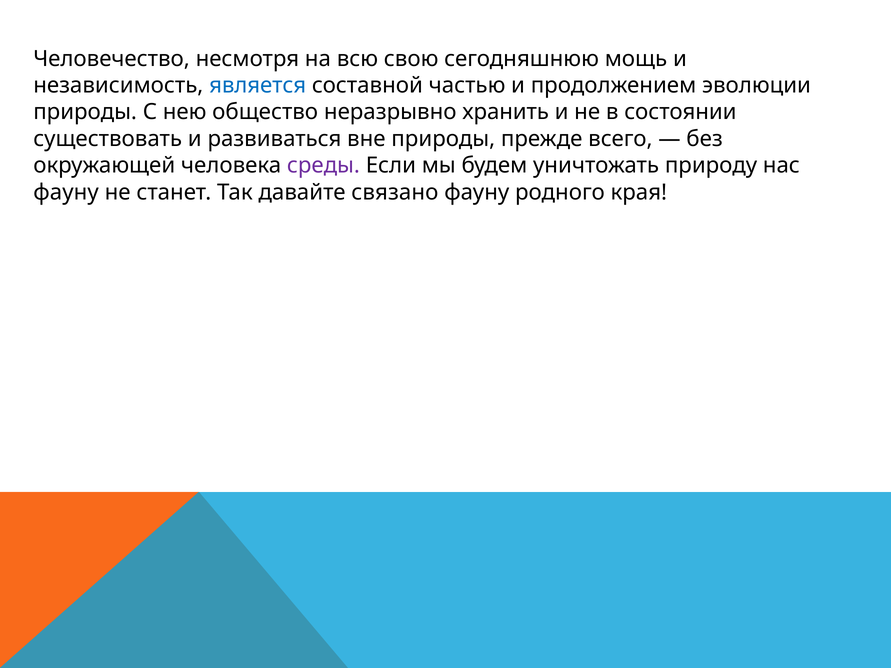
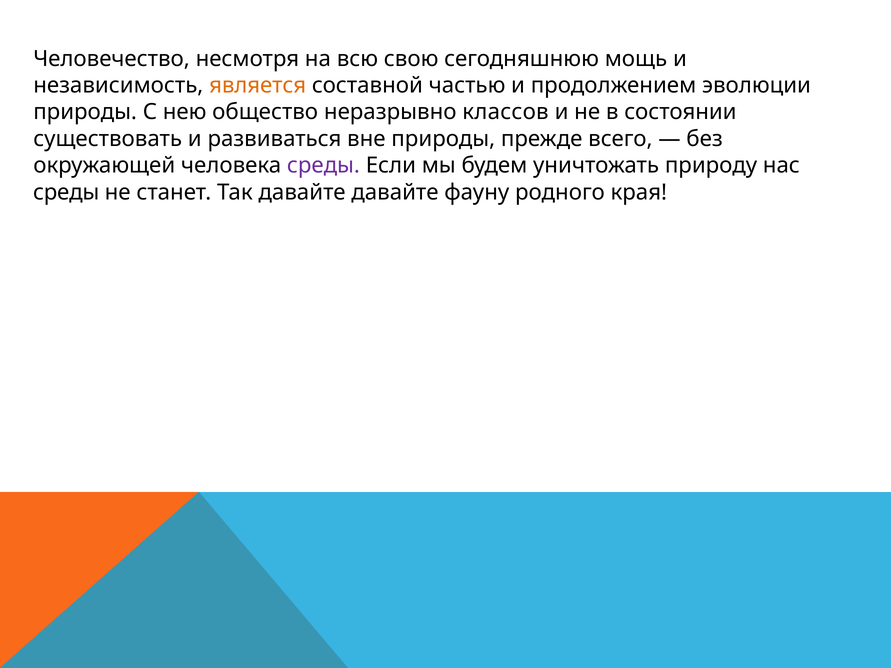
является colour: blue -> orange
хранить: хранить -> классов
фауну at (66, 192): фауну -> среды
давайте связано: связано -> давайте
